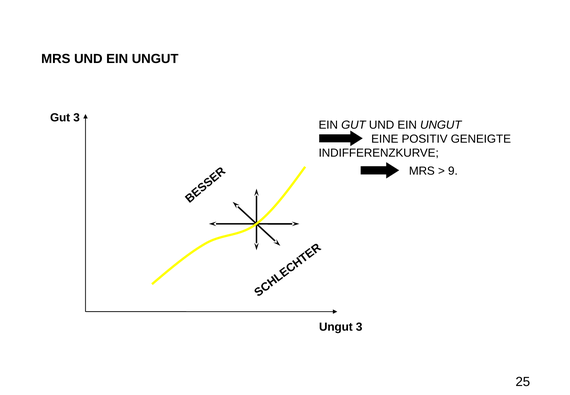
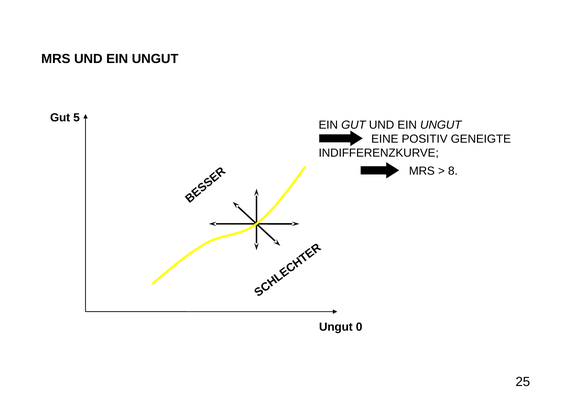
Gut 3: 3 -> 5
9: 9 -> 8
Ungut 3: 3 -> 0
